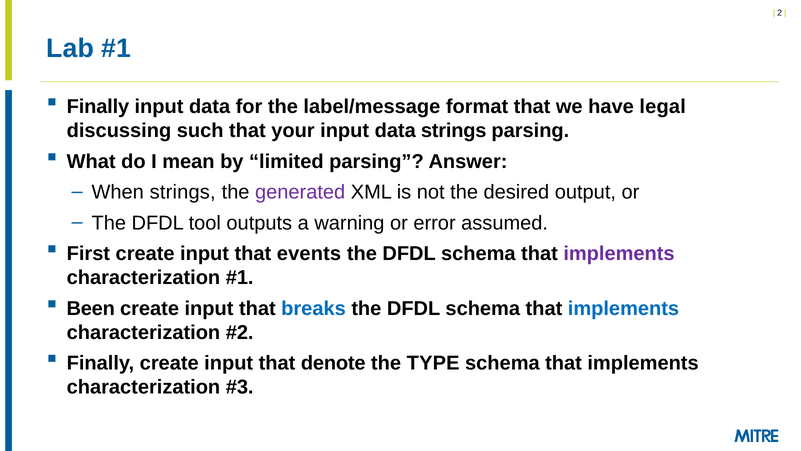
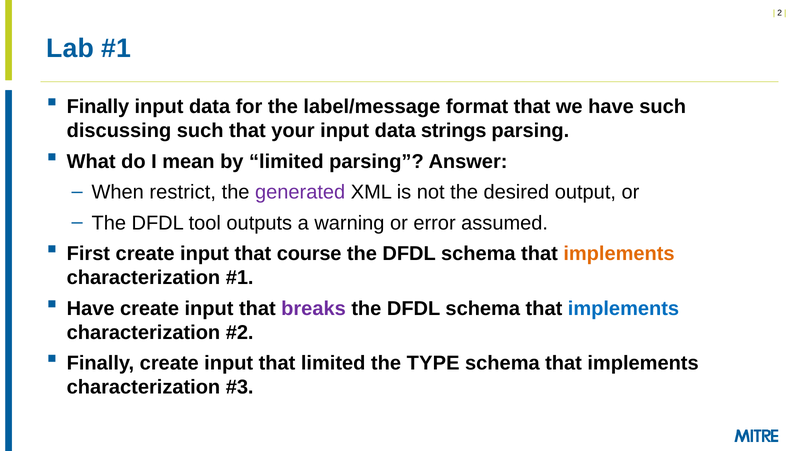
have legal: legal -> such
When strings: strings -> restrict
events: events -> course
implements at (619, 253) colour: purple -> orange
Been at (91, 308): Been -> Have
breaks colour: blue -> purple
that denote: denote -> limited
